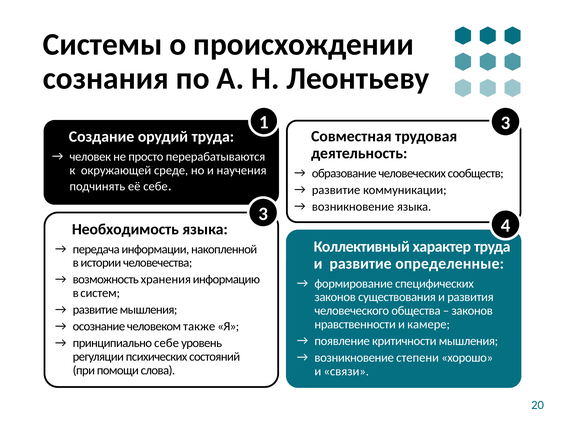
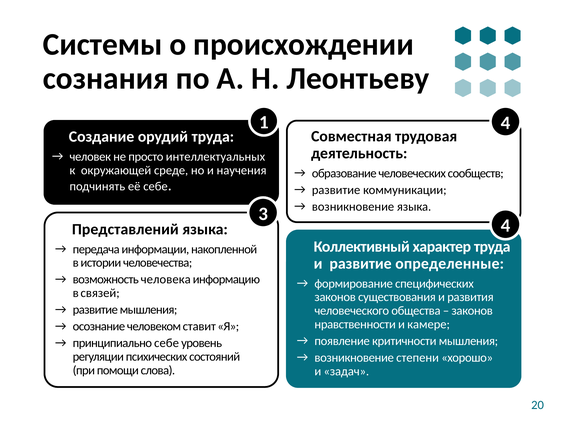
1 3: 3 -> 4
перерабатываются: перерабатываются -> интеллектуальных
Необходимость: Необходимость -> Представлений
хранения: хранения -> человека
систем: систем -> связей
также: также -> ставит
связи: связи -> задач
